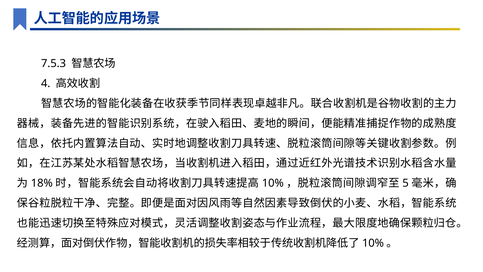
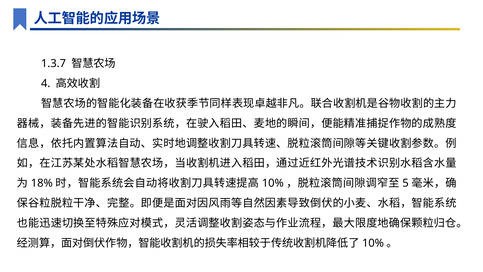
7.5.3: 7.5.3 -> 1.3.7
